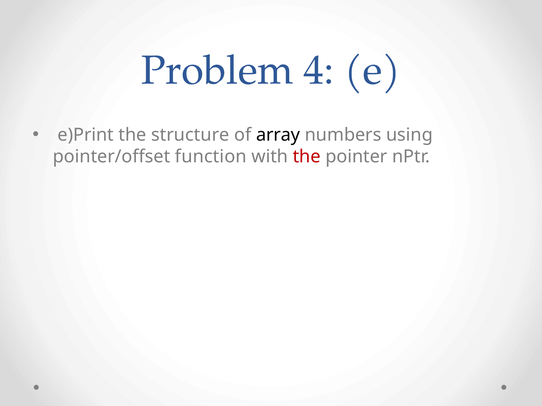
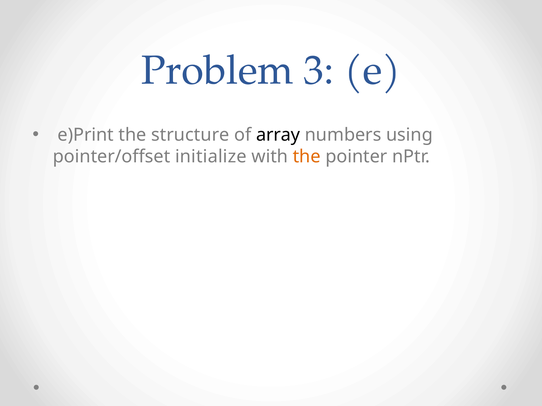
4: 4 -> 3
function: function -> initialize
the at (307, 157) colour: red -> orange
